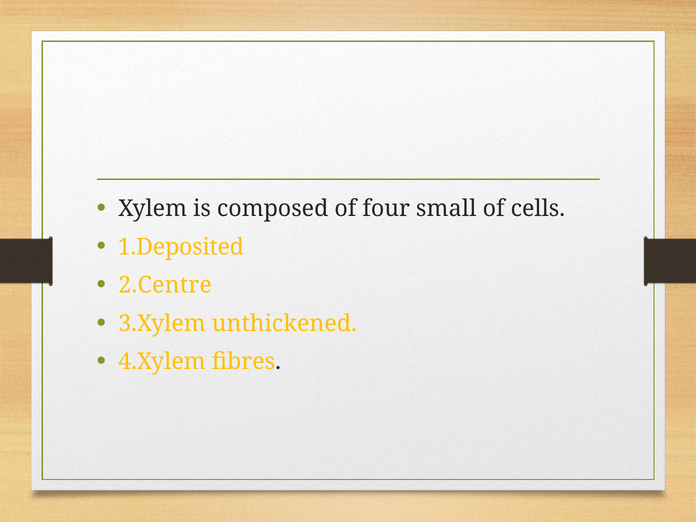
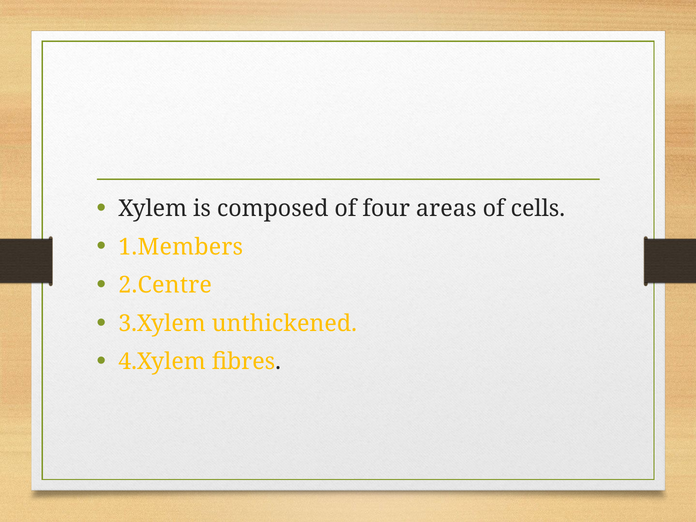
small: small -> areas
1.Deposited: 1.Deposited -> 1.Members
